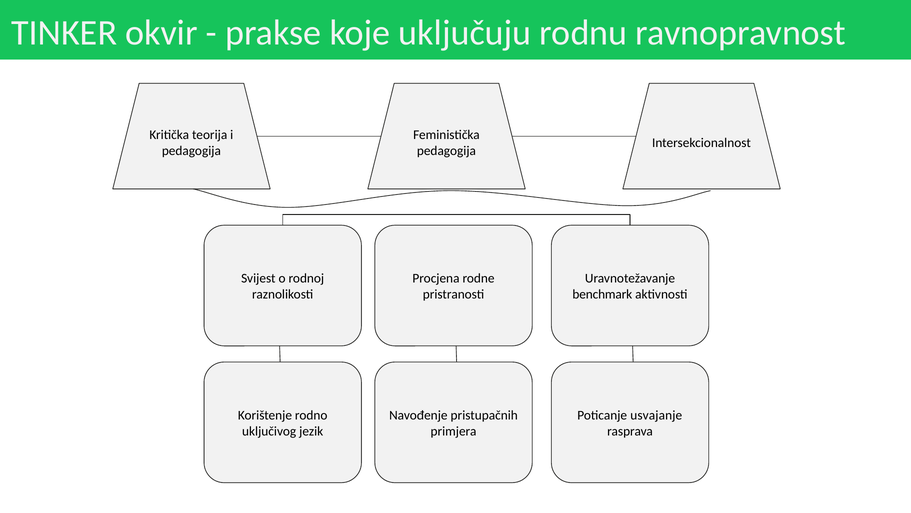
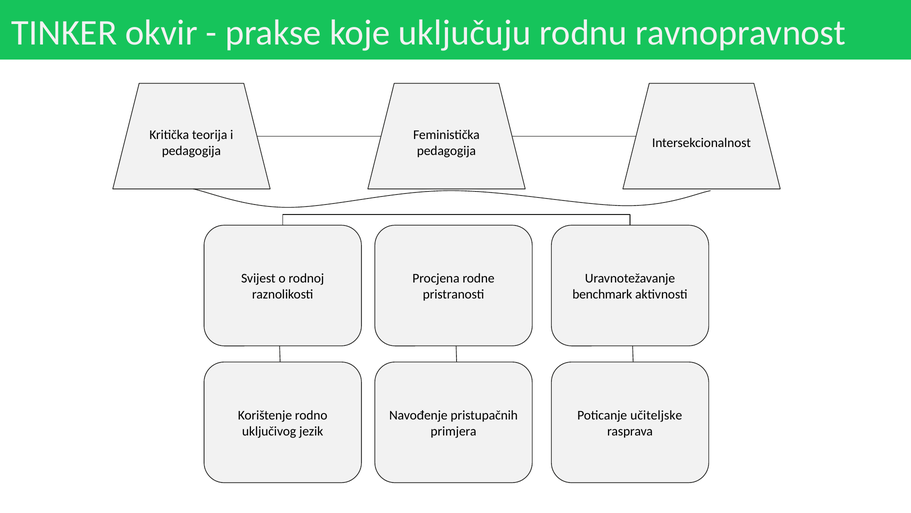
usvajanje: usvajanje -> učiteljske
